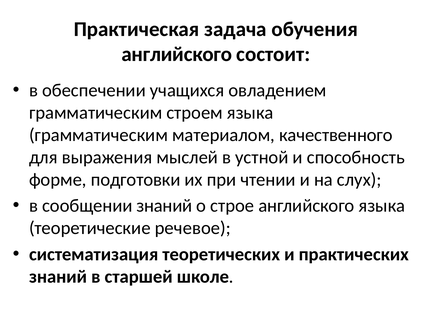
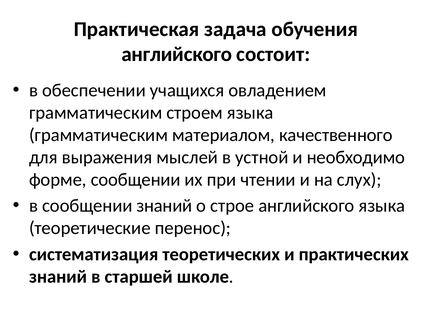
способность: способность -> необходимо
форме подготовки: подготовки -> сообщении
речевое: речевое -> перенос
